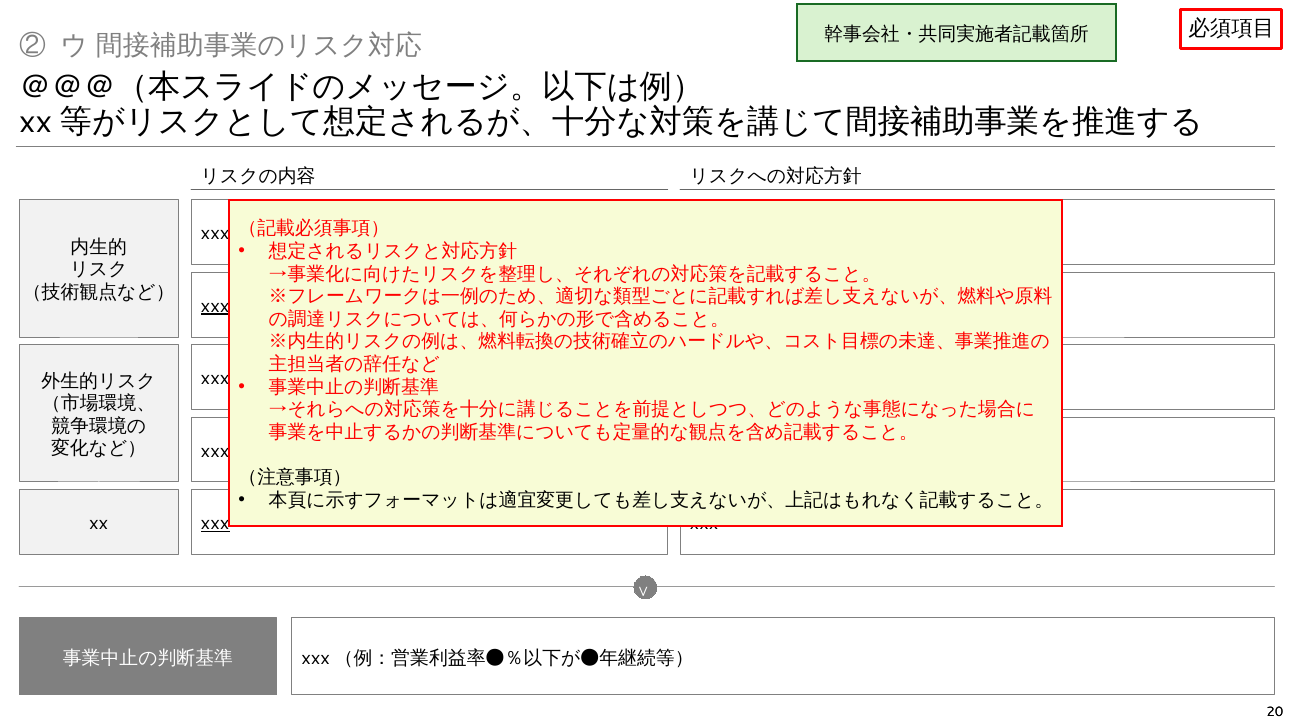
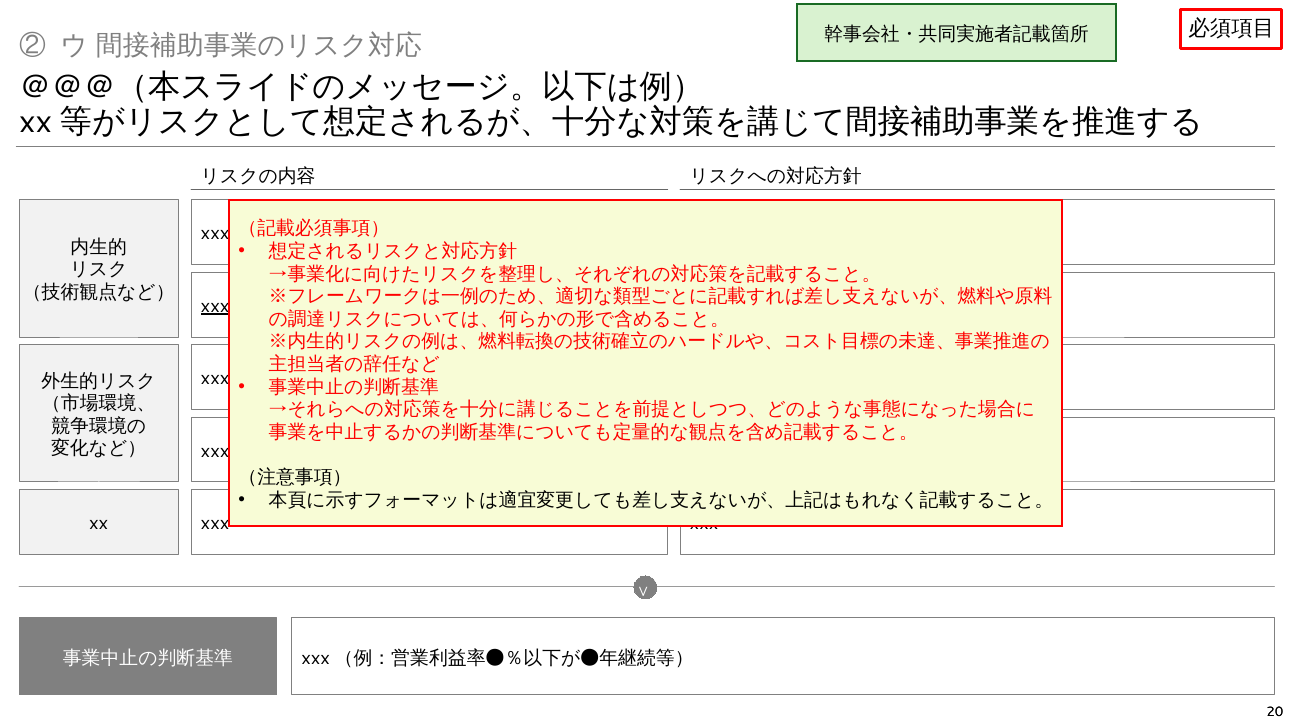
xxx at (215, 524) underline: present -> none
